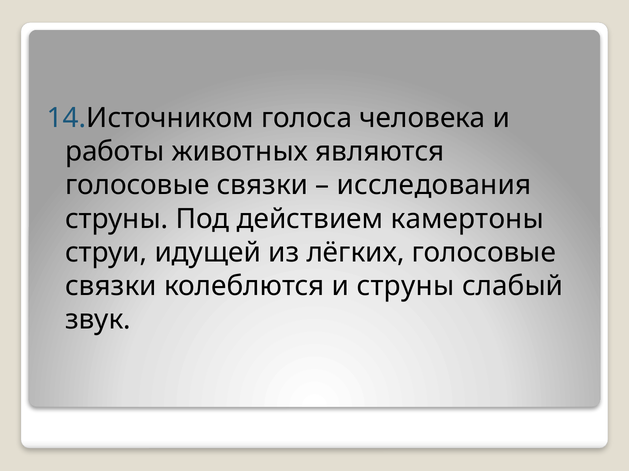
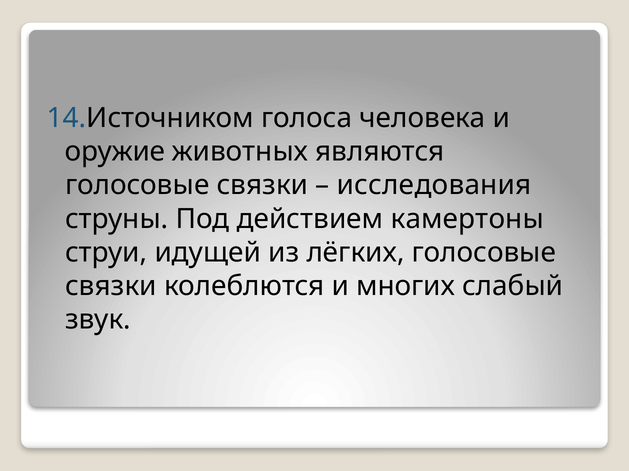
работы: работы -> оружие
и струны: струны -> многих
